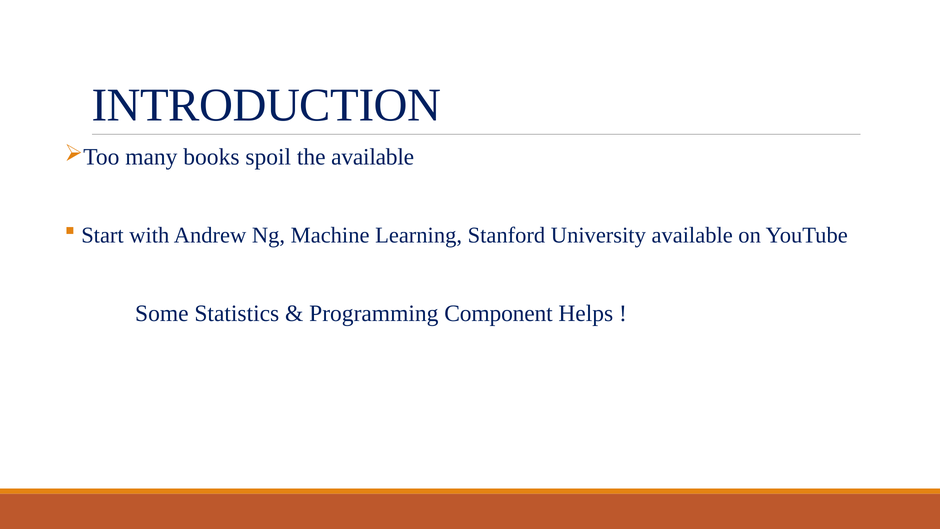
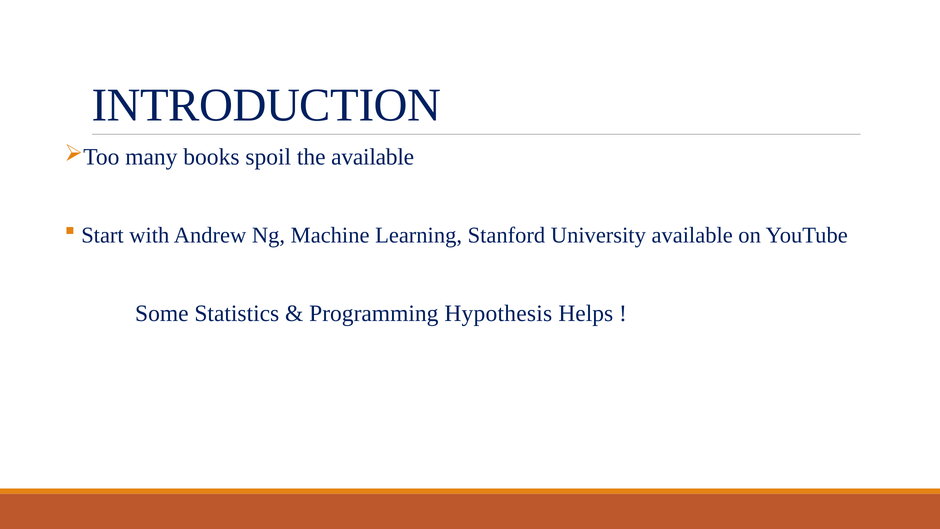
Component: Component -> Hypothesis
